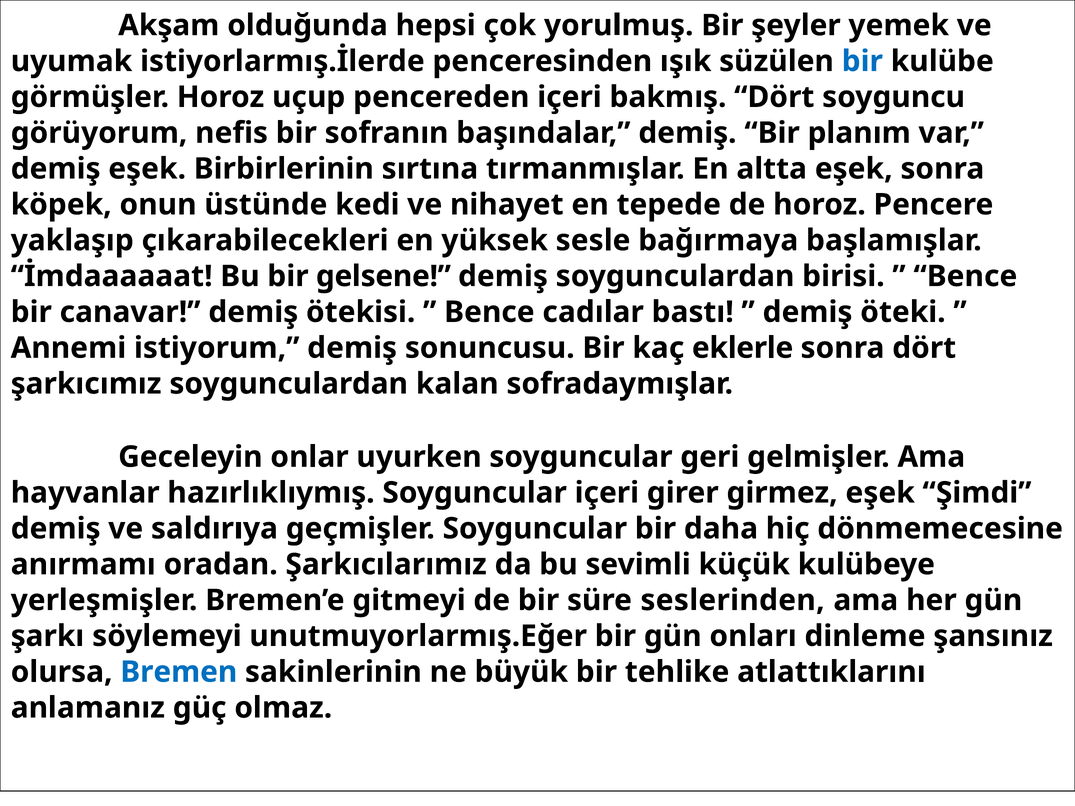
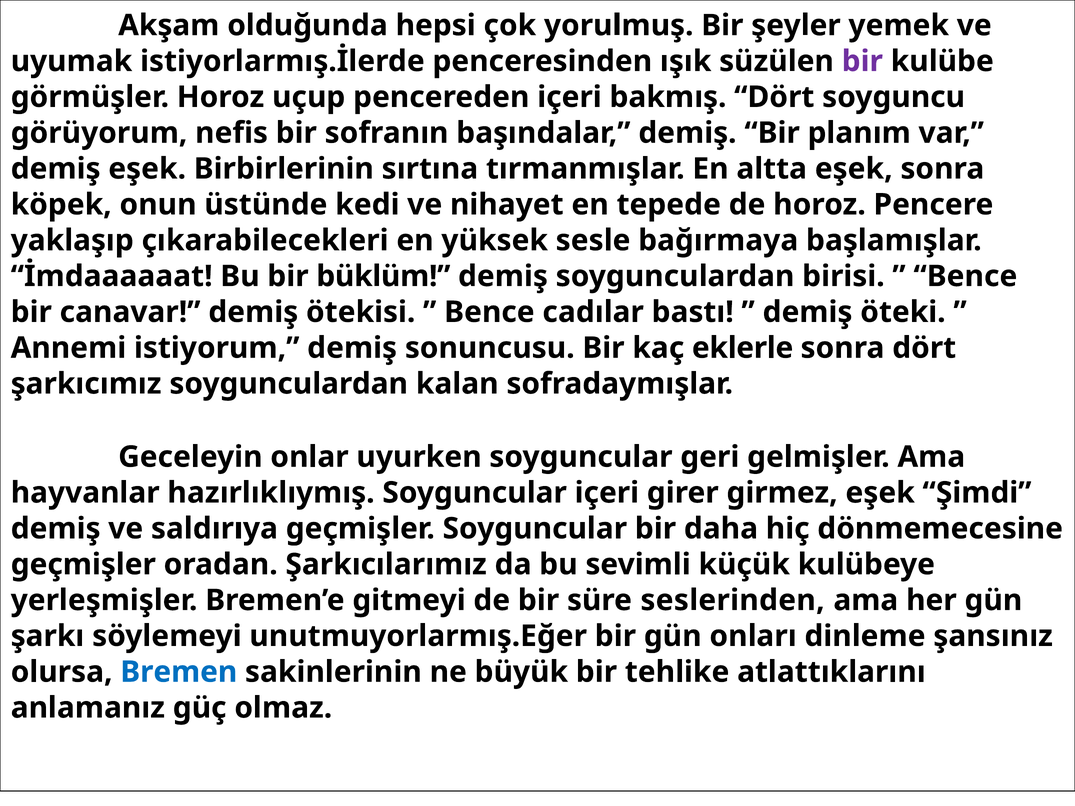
bir at (862, 61) colour: blue -> purple
gelsene: gelsene -> büklüm
anırmamı at (83, 565): anırmamı -> geçmişler
